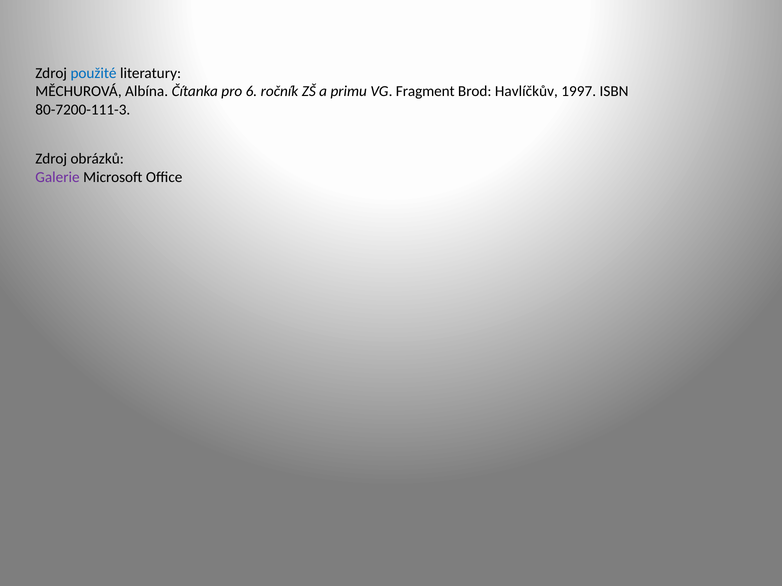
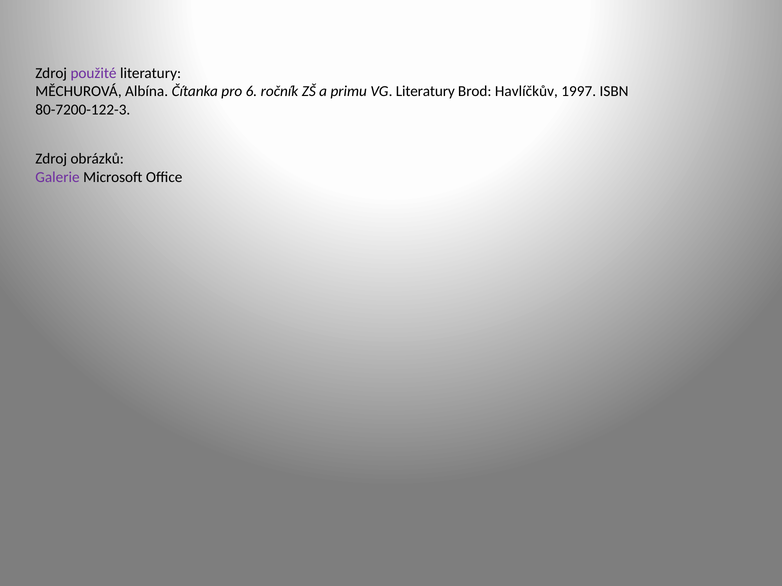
použité colour: blue -> purple
VG Fragment: Fragment -> Literatury
80-7200-111-3: 80-7200-111-3 -> 80-7200-122-3
